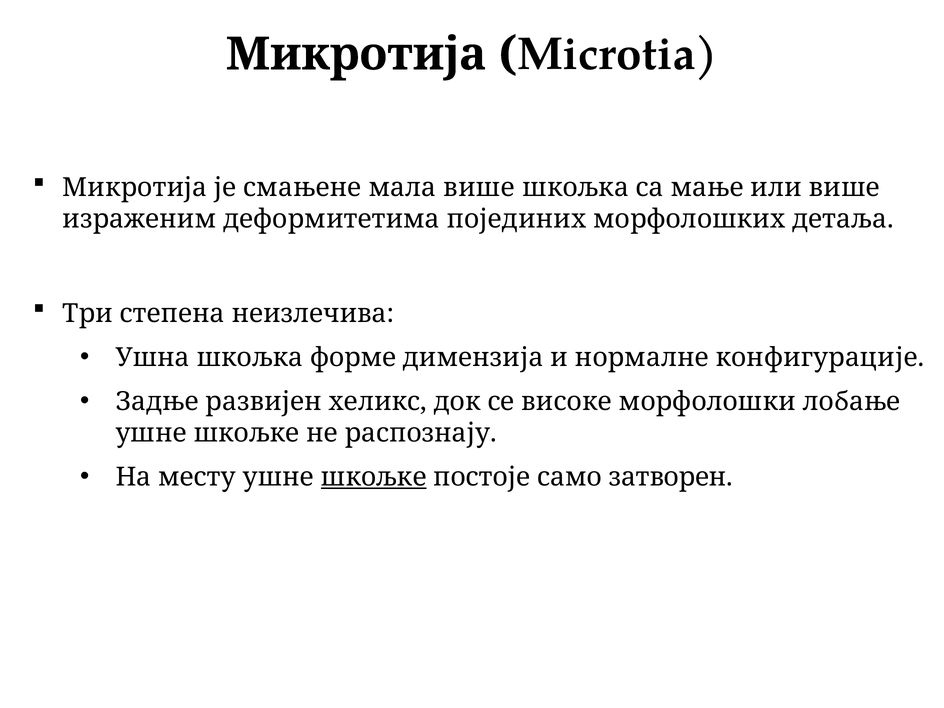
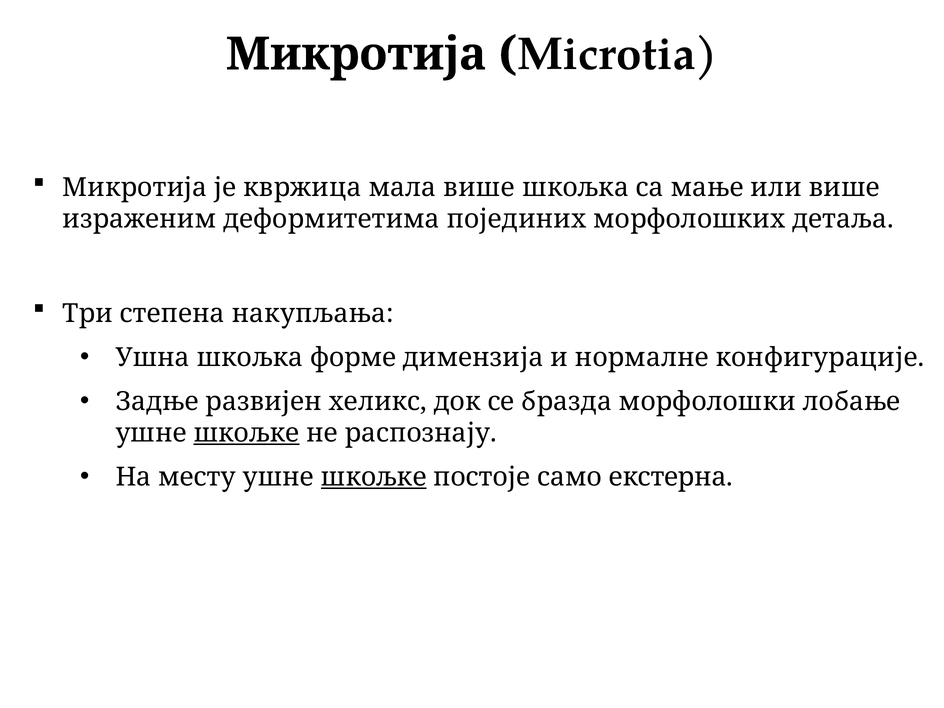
смањене: смањене -> квржица
неизлечива: неизлечива -> накупљања
високе: високе -> бразда
шкољке at (247, 433) underline: none -> present
затворен: затворен -> екстерна
